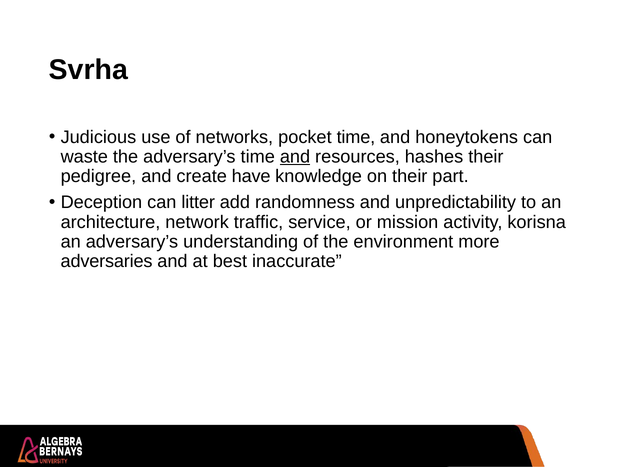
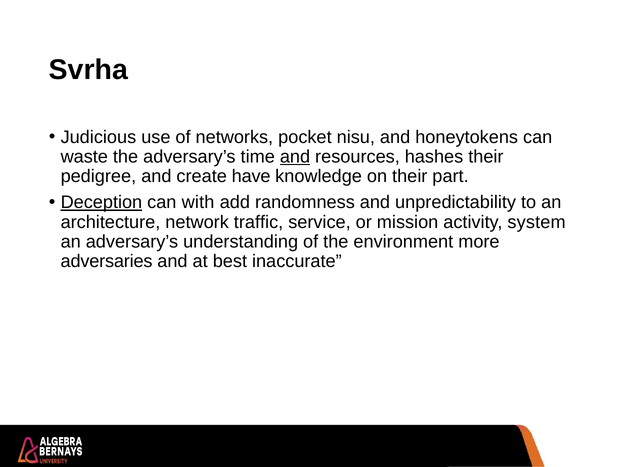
pocket time: time -> nisu
Deception underline: none -> present
litter: litter -> with
korisna: korisna -> system
